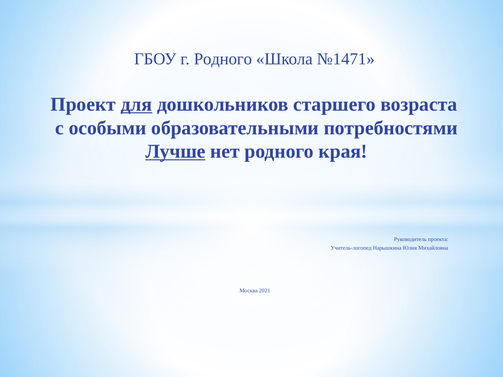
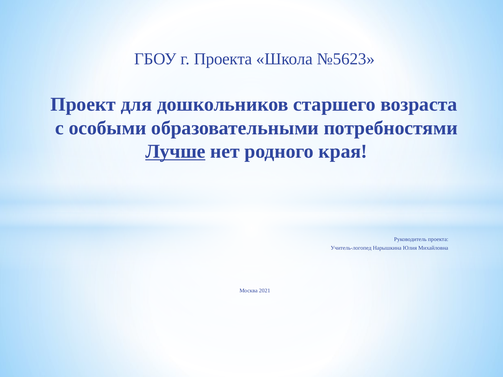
г Родного: Родного -> Проекта
№1471: №1471 -> №5623
для underline: present -> none
